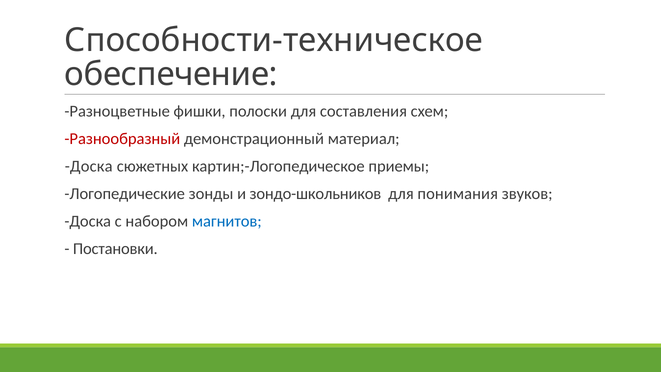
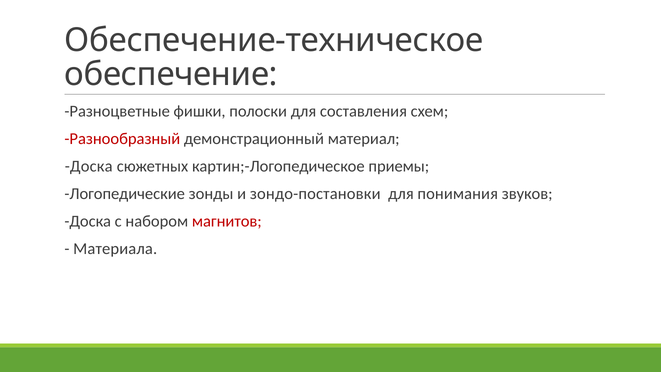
Способности-техническое: Способности-техническое -> Обеспечение-техническое
зондо-школьников: зондо-школьников -> зондо-постановки
магнитов colour: blue -> red
Постановки: Постановки -> Материала
